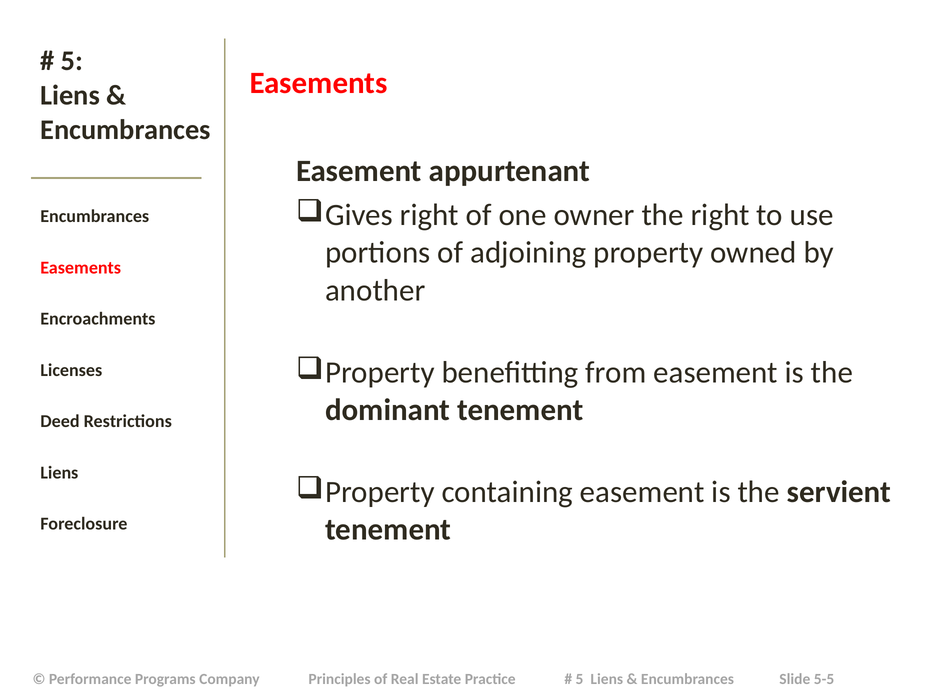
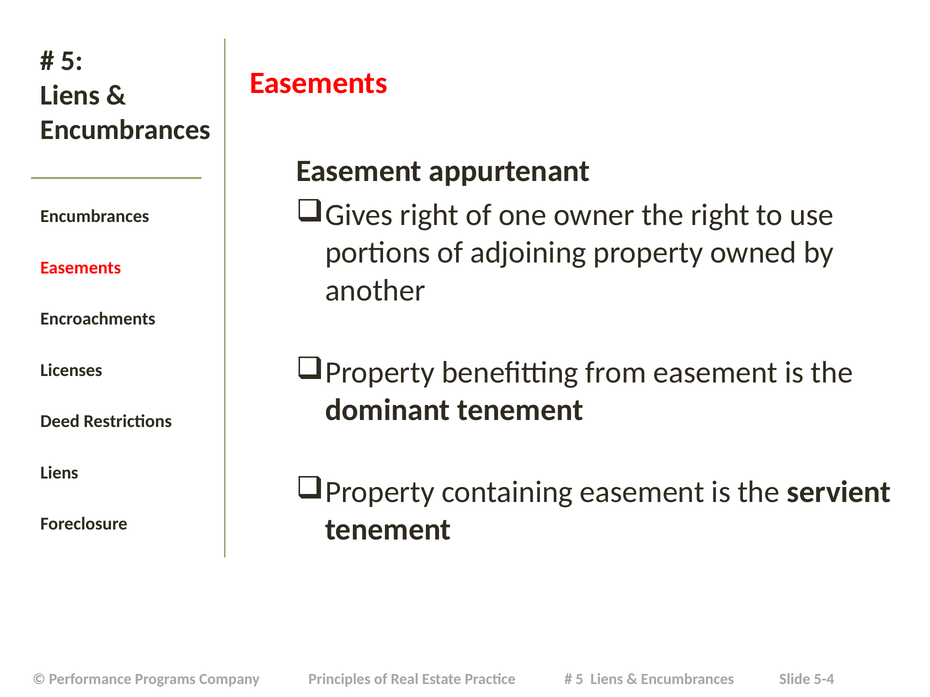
5-5: 5-5 -> 5-4
